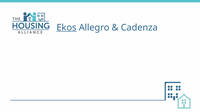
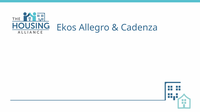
Ekos underline: present -> none
